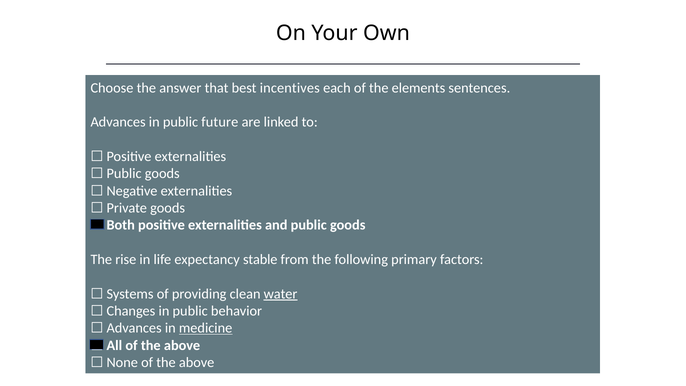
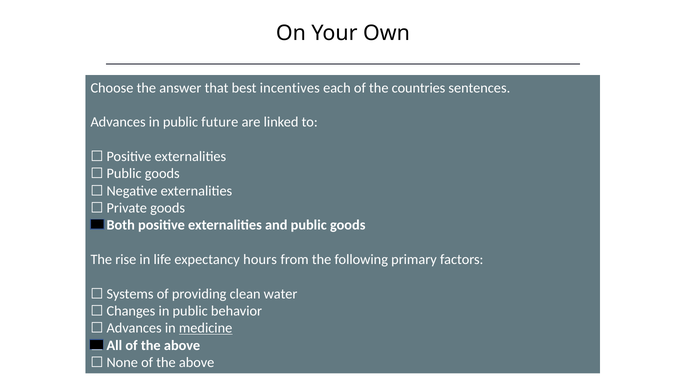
elements: elements -> countries
stable: stable -> hours
water underline: present -> none
